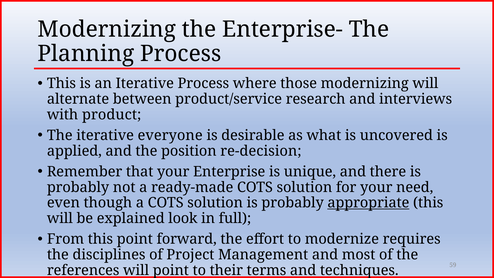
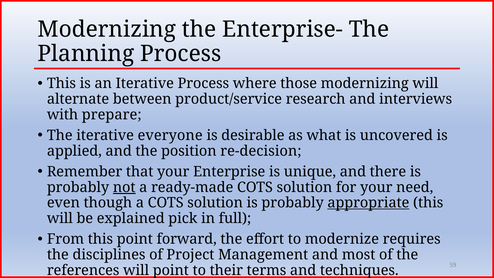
product: product -> prepare
not underline: none -> present
look: look -> pick
